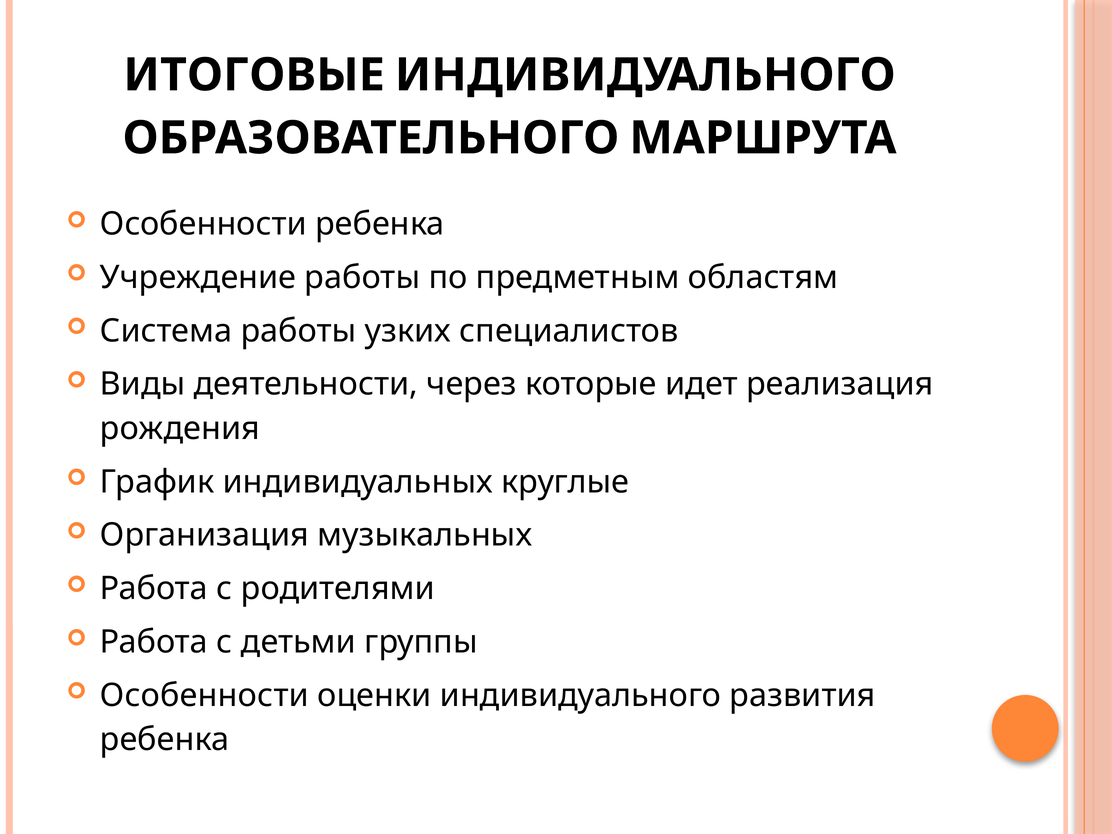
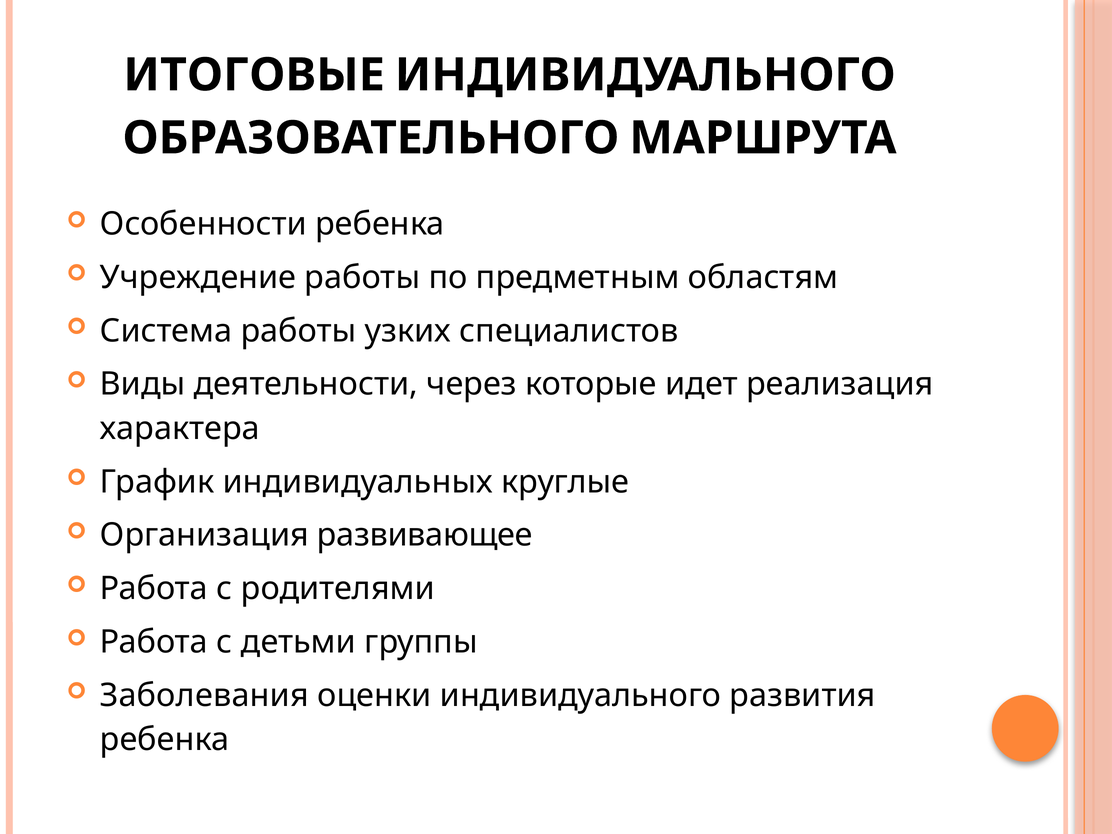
рождения: рождения -> характера
музыкальных: музыкальных -> развивающее
Особенности at (204, 695): Особенности -> Заболевания
